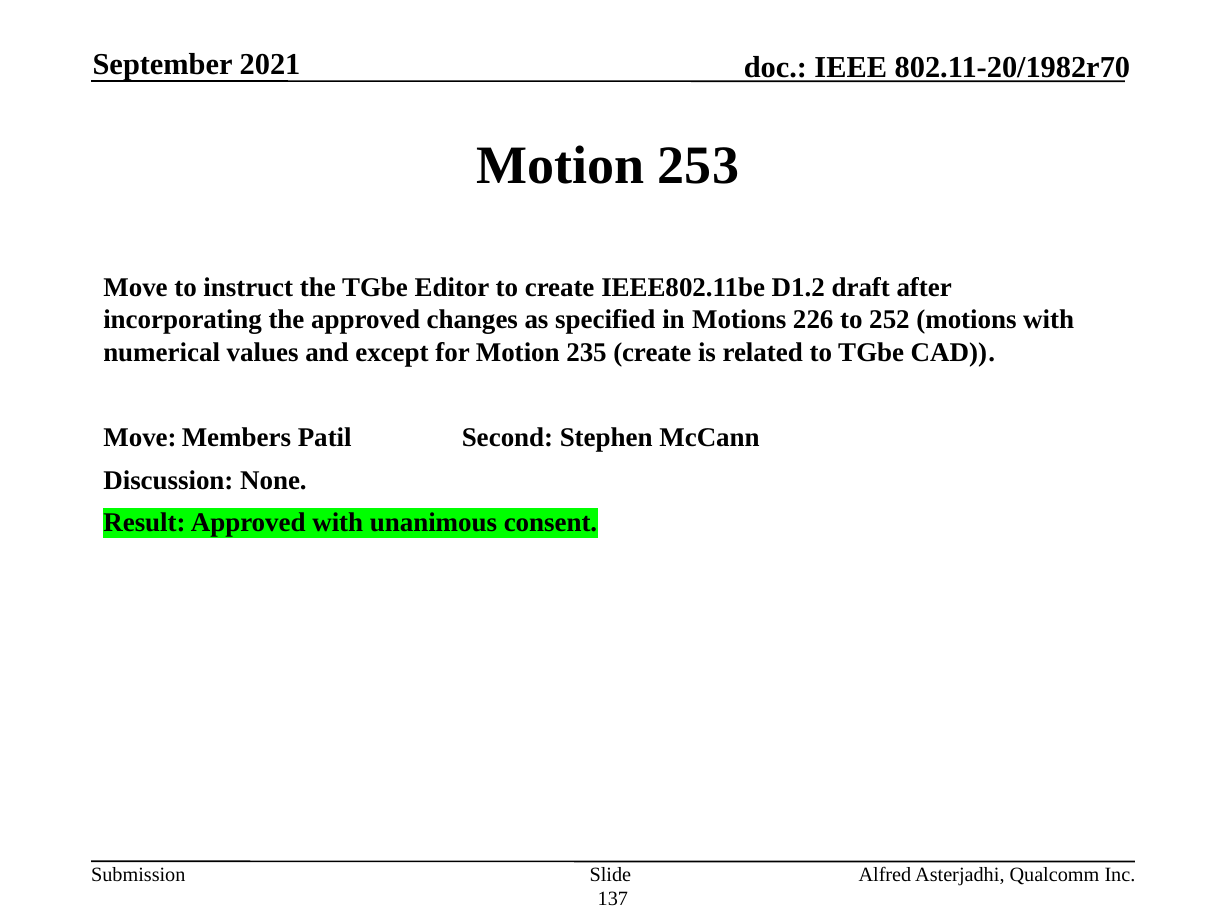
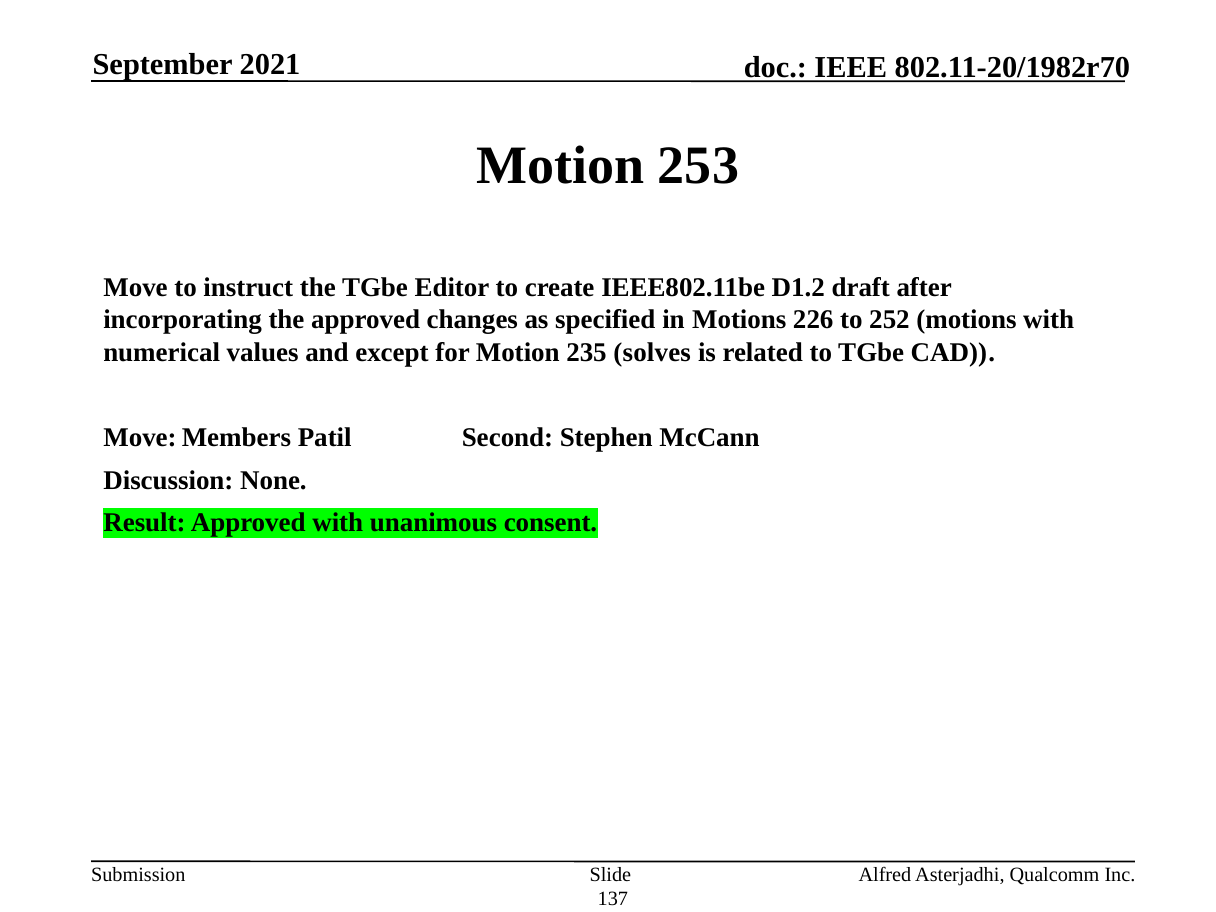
235 create: create -> solves
